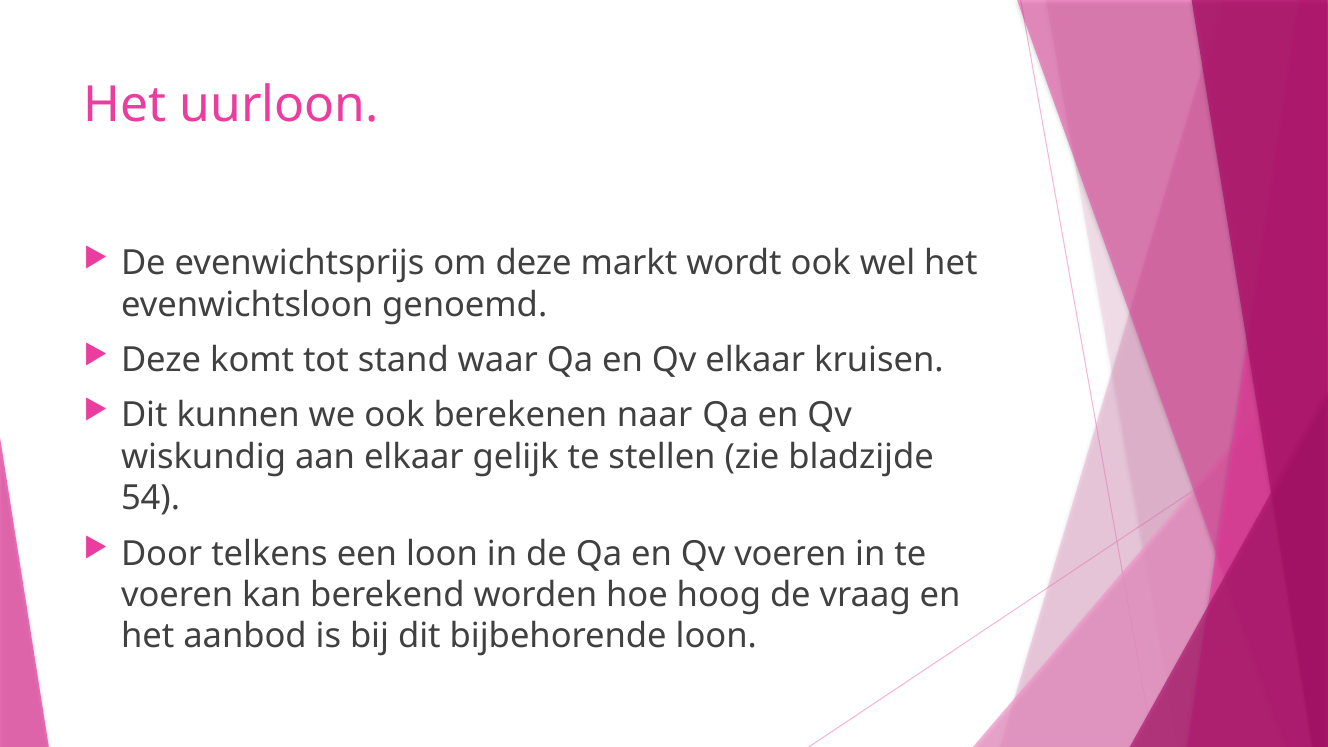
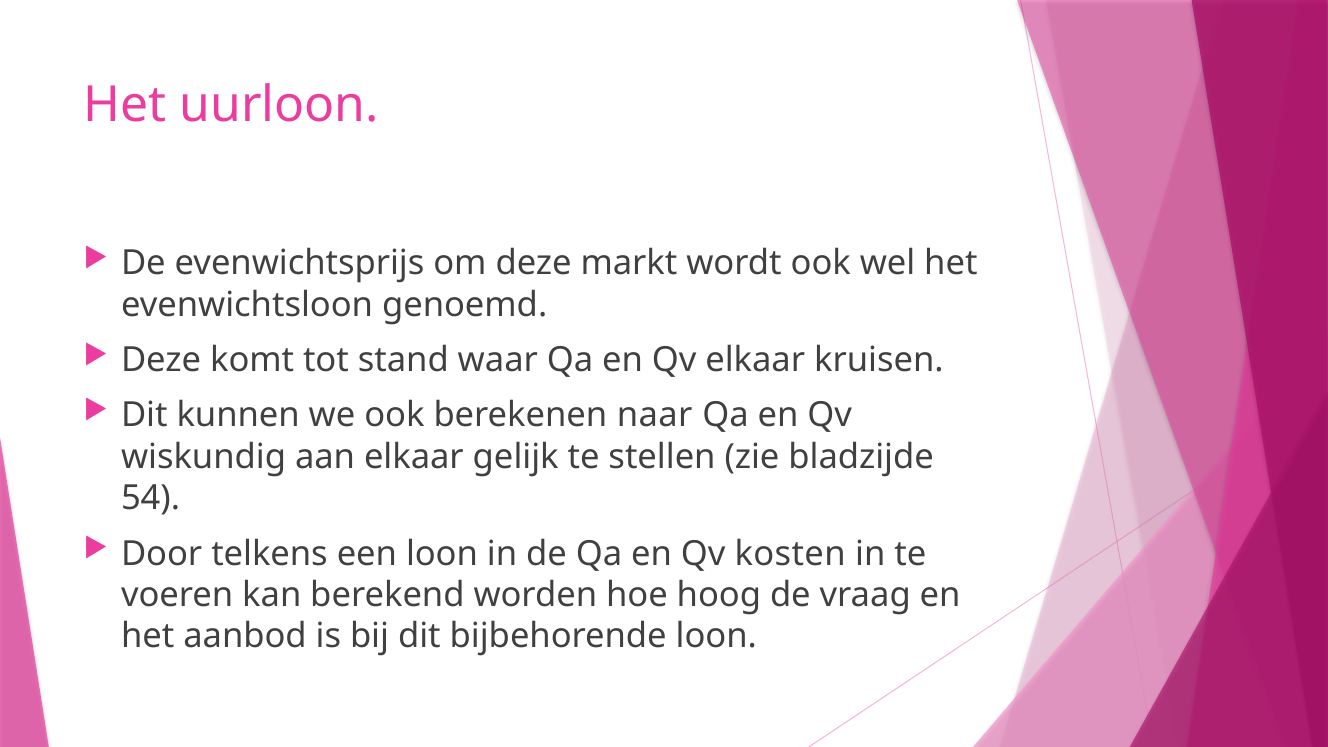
Qv voeren: voeren -> kosten
